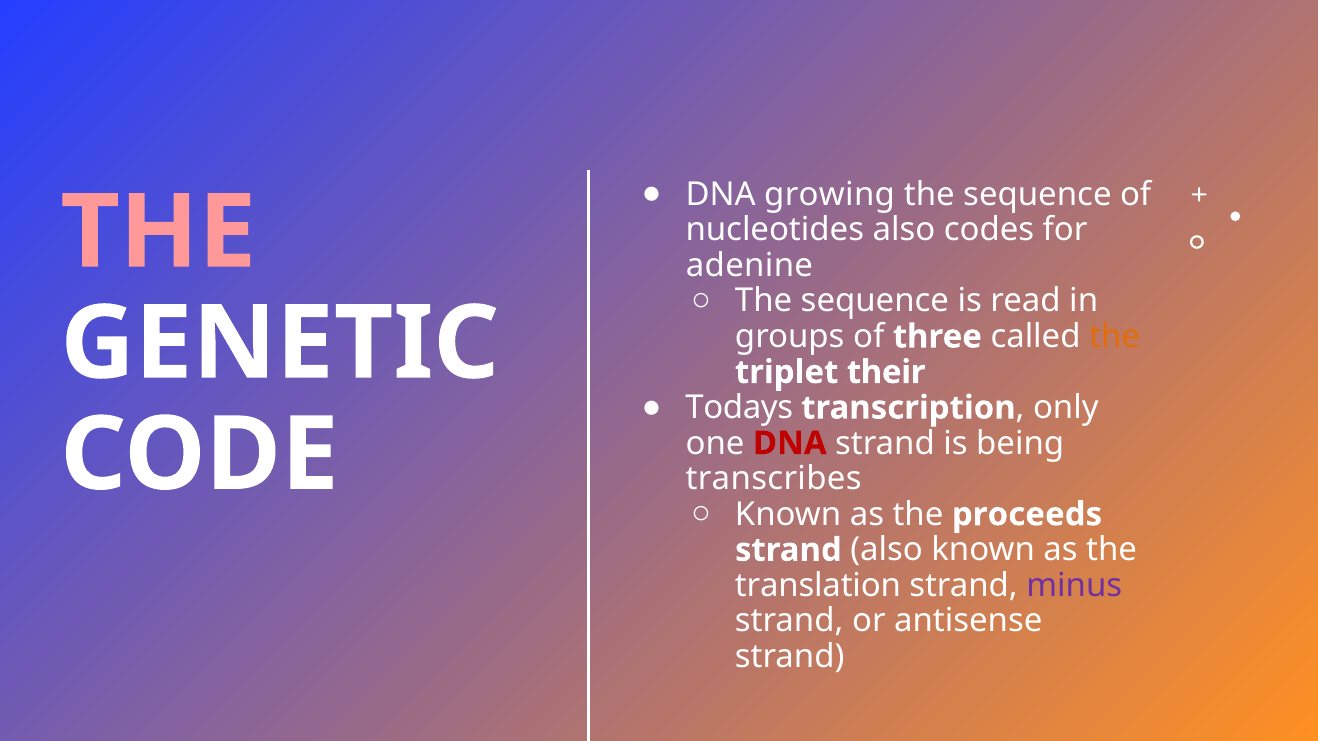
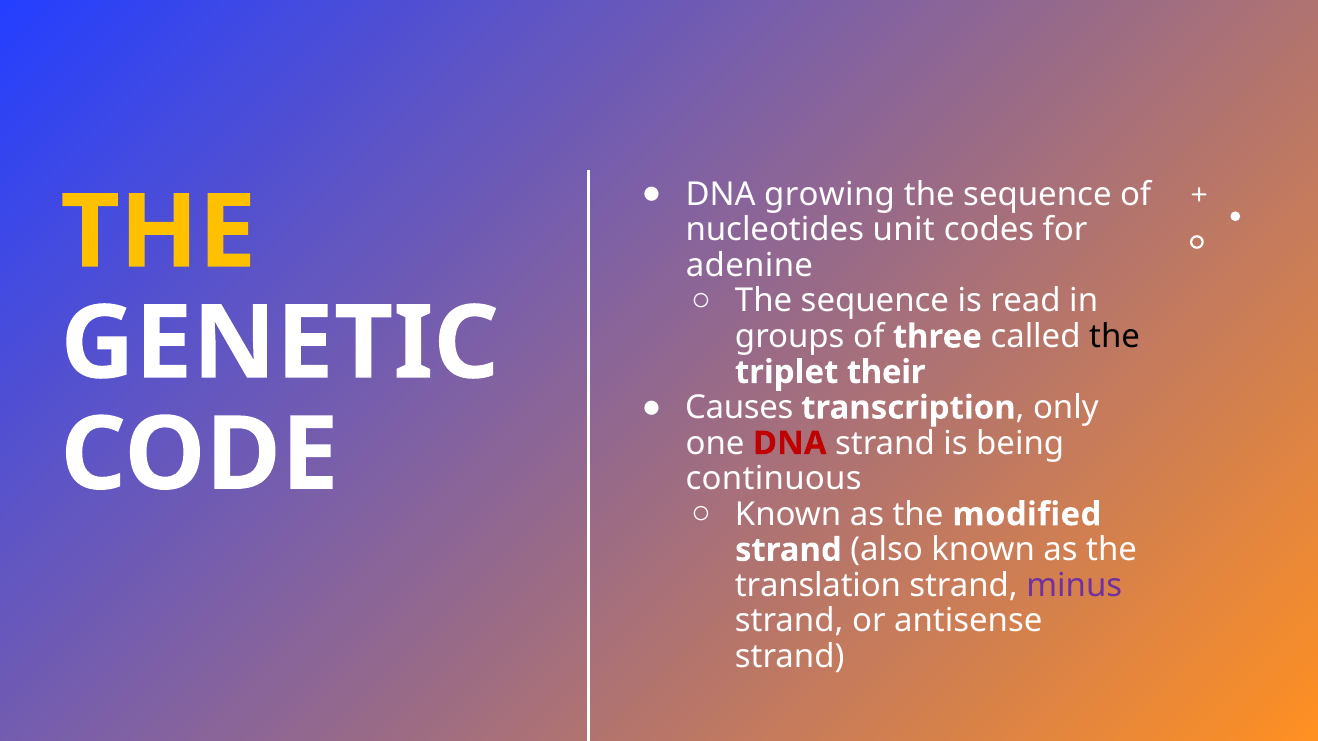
THE at (158, 233) colour: pink -> yellow
nucleotides also: also -> unit
the at (1115, 337) colour: orange -> black
Todays: Todays -> Causes
transcribes: transcribes -> continuous
proceeds: proceeds -> modified
